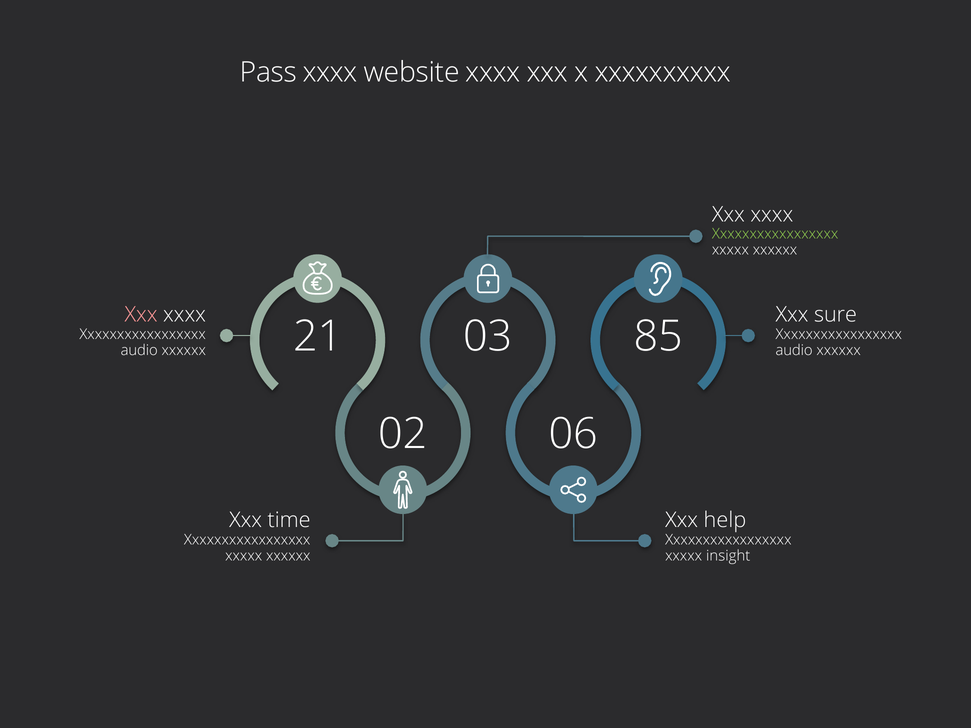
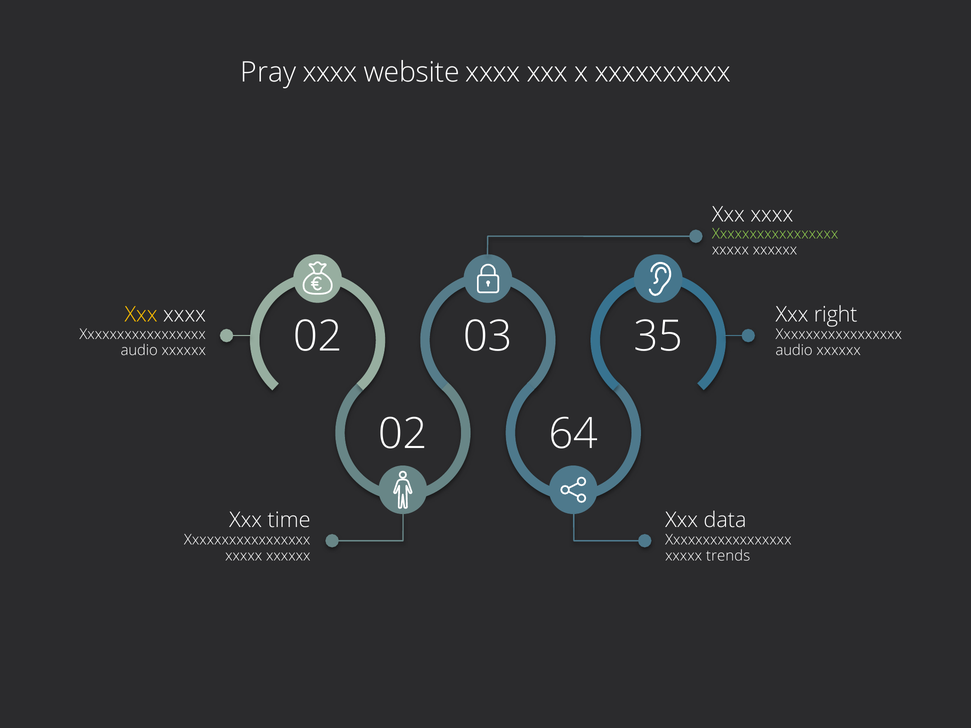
Pass: Pass -> Pray
Xxx at (141, 315) colour: pink -> yellow
sure: sure -> right
85: 85 -> 35
xxxxxx 21: 21 -> 02
06: 06 -> 64
help: help -> data
insight: insight -> trends
